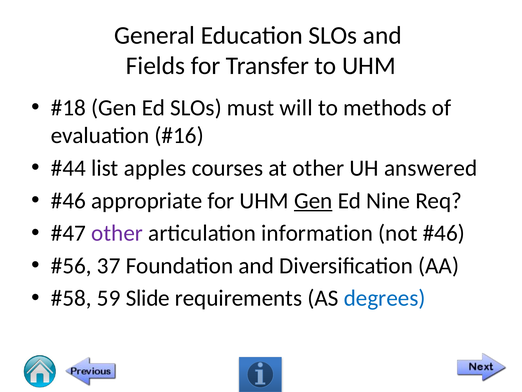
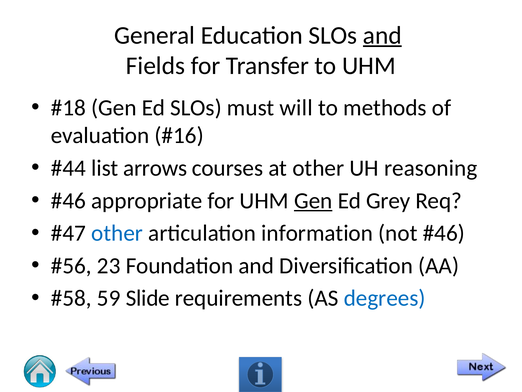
and at (382, 35) underline: none -> present
apples: apples -> arrows
answered: answered -> reasoning
Nine: Nine -> Grey
other at (117, 233) colour: purple -> blue
37: 37 -> 23
